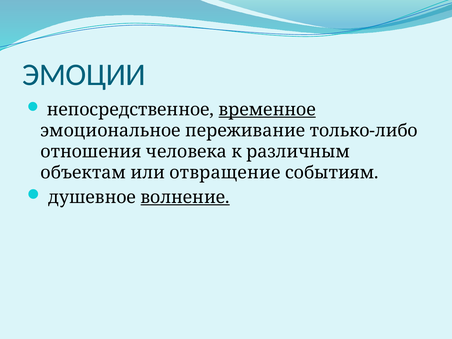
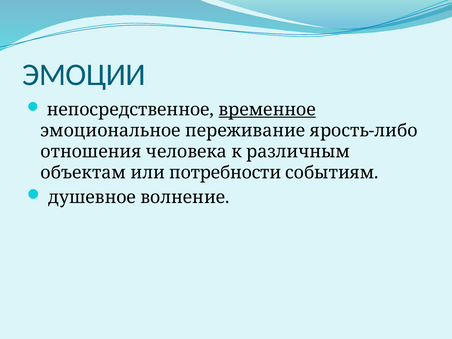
только-либо: только-либо -> ярость-либо
отвращение: отвращение -> потребности
волнение underline: present -> none
